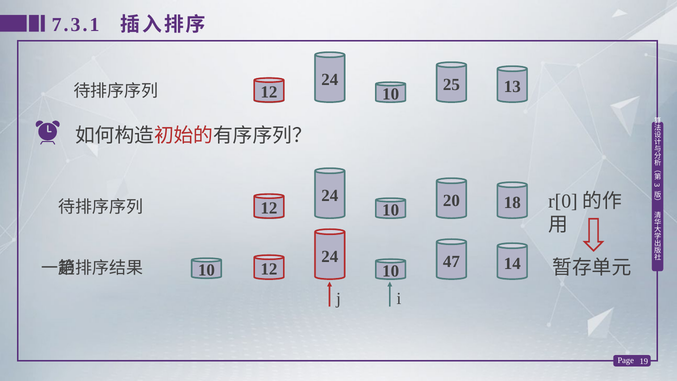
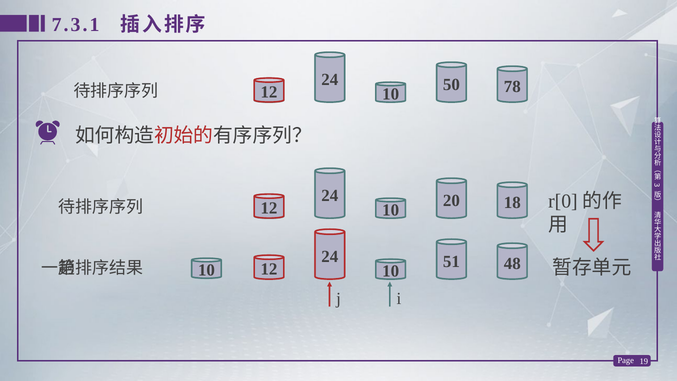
25: 25 -> 50
13: 13 -> 78
47: 47 -> 51
14: 14 -> 48
